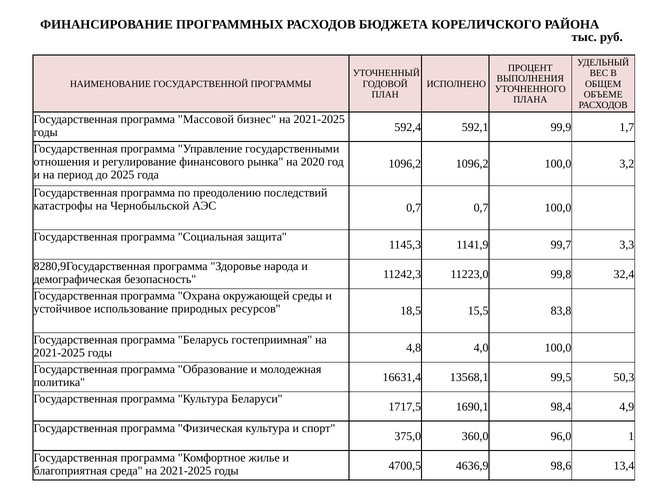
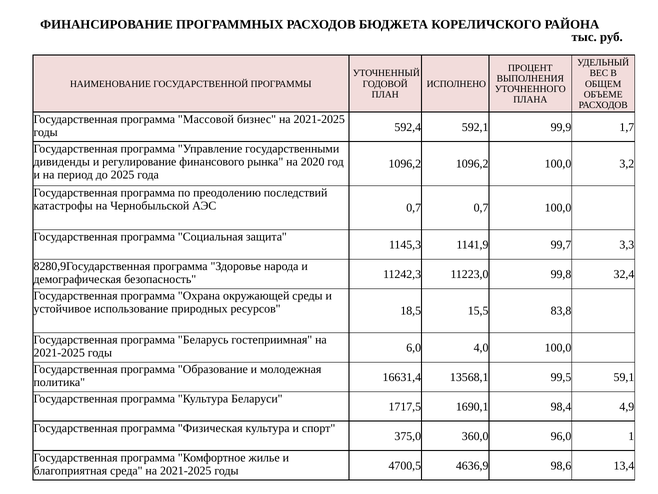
отношения: отношения -> дивиденды
4,8: 4,8 -> 6,0
50,3: 50,3 -> 59,1
